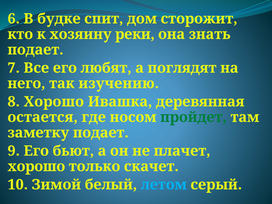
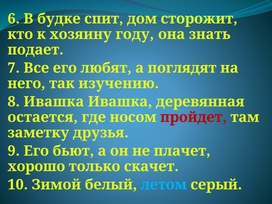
реки: реки -> году
8 Хорошо: Хорошо -> Ивашка
пройдет colour: green -> red
заметку подает: подает -> друзья
